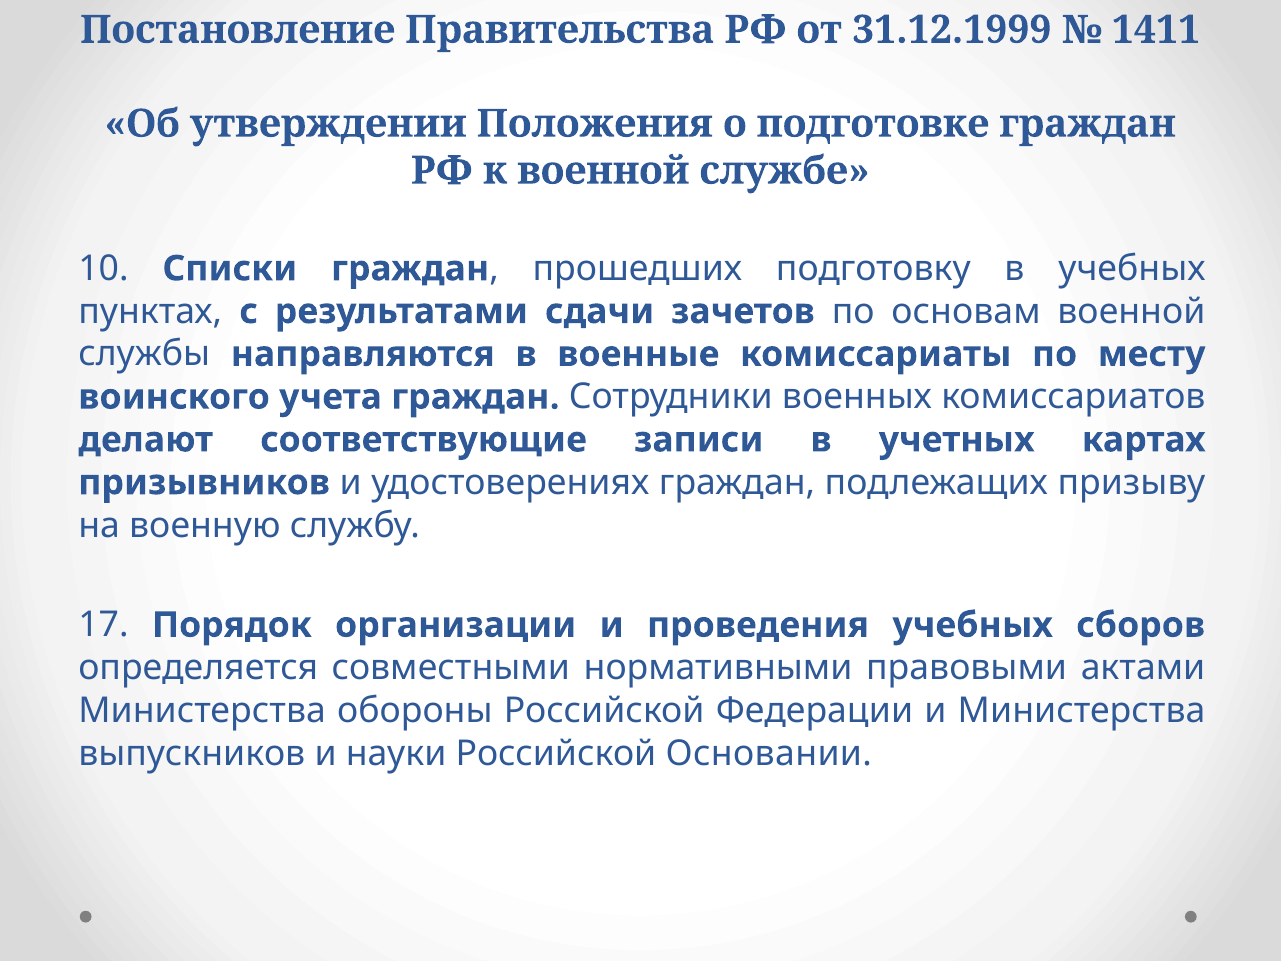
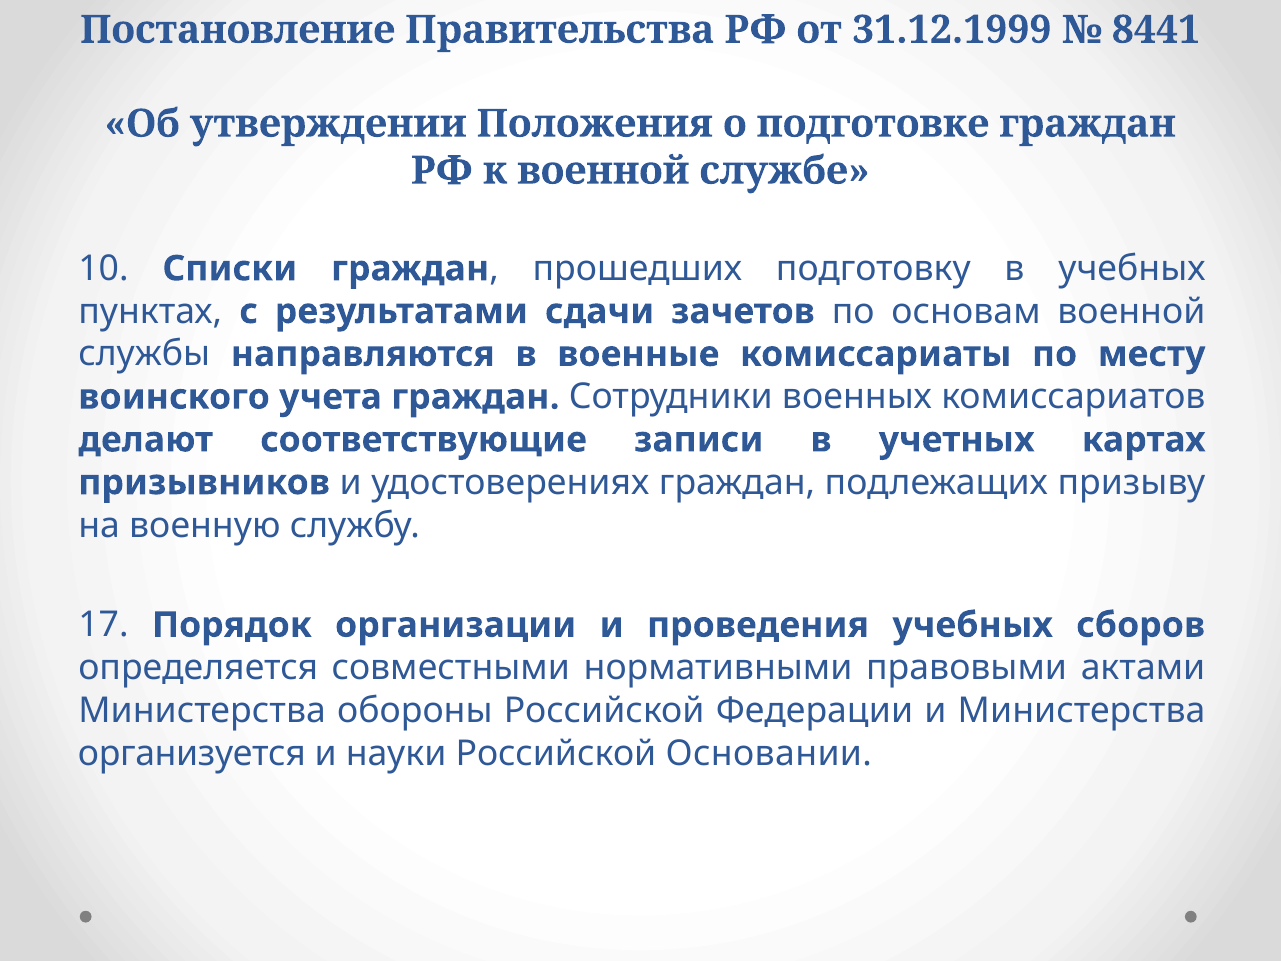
1411: 1411 -> 8441
выпускников: выпускников -> организуется
